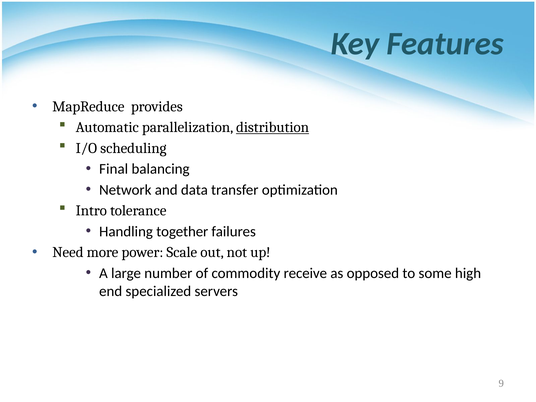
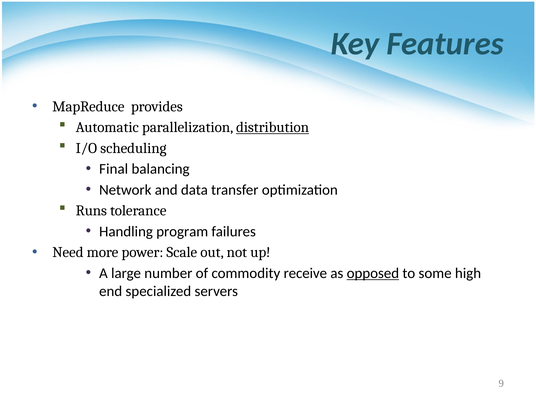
Intro: Intro -> Runs
together: together -> program
opposed underline: none -> present
